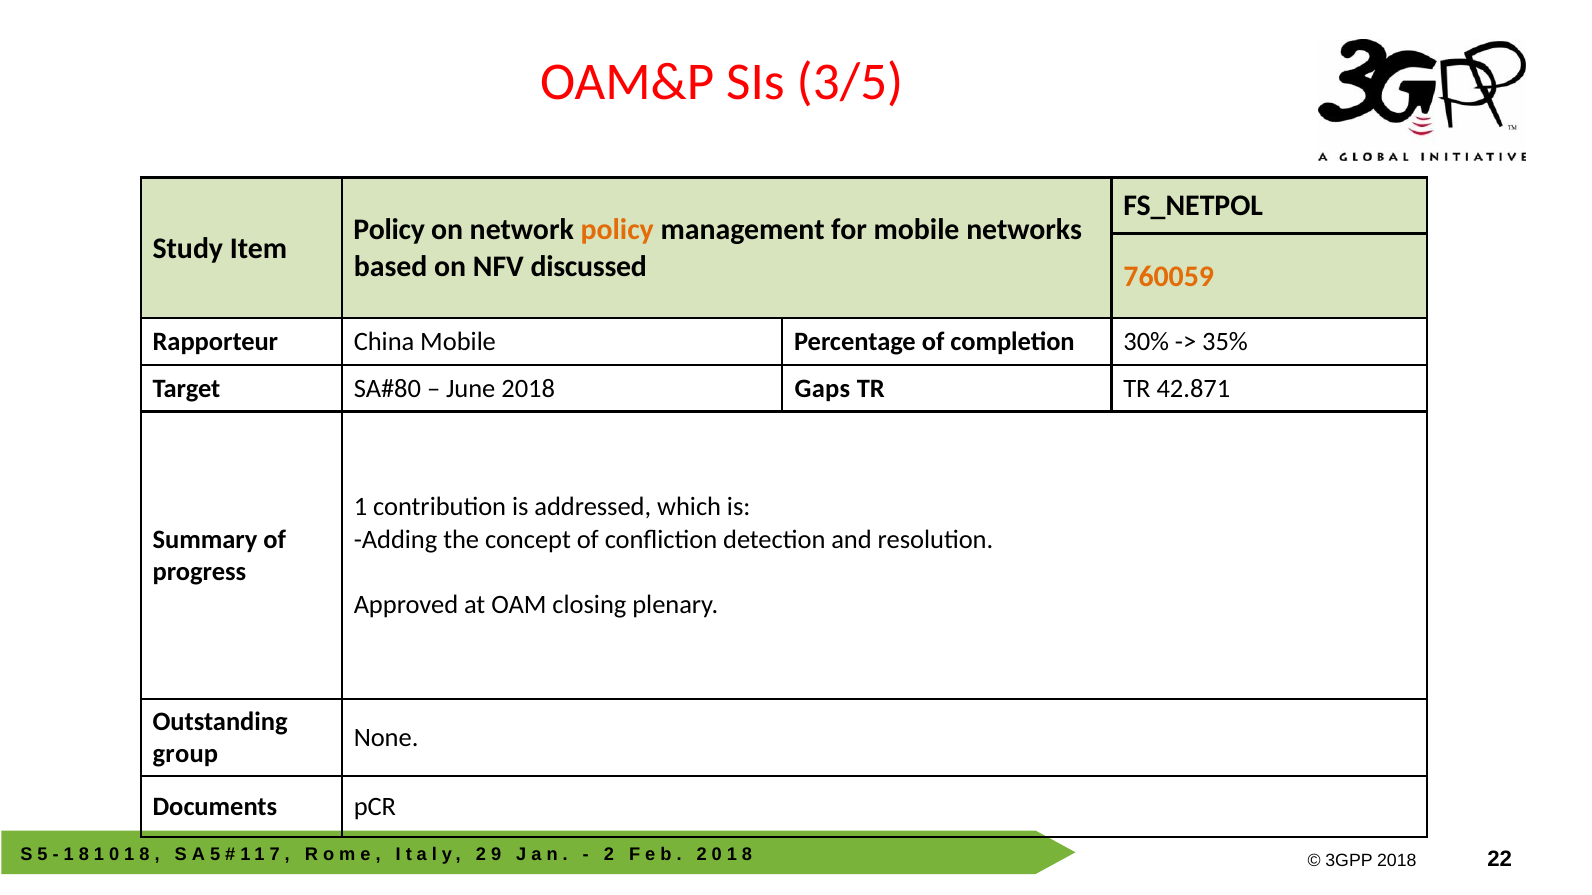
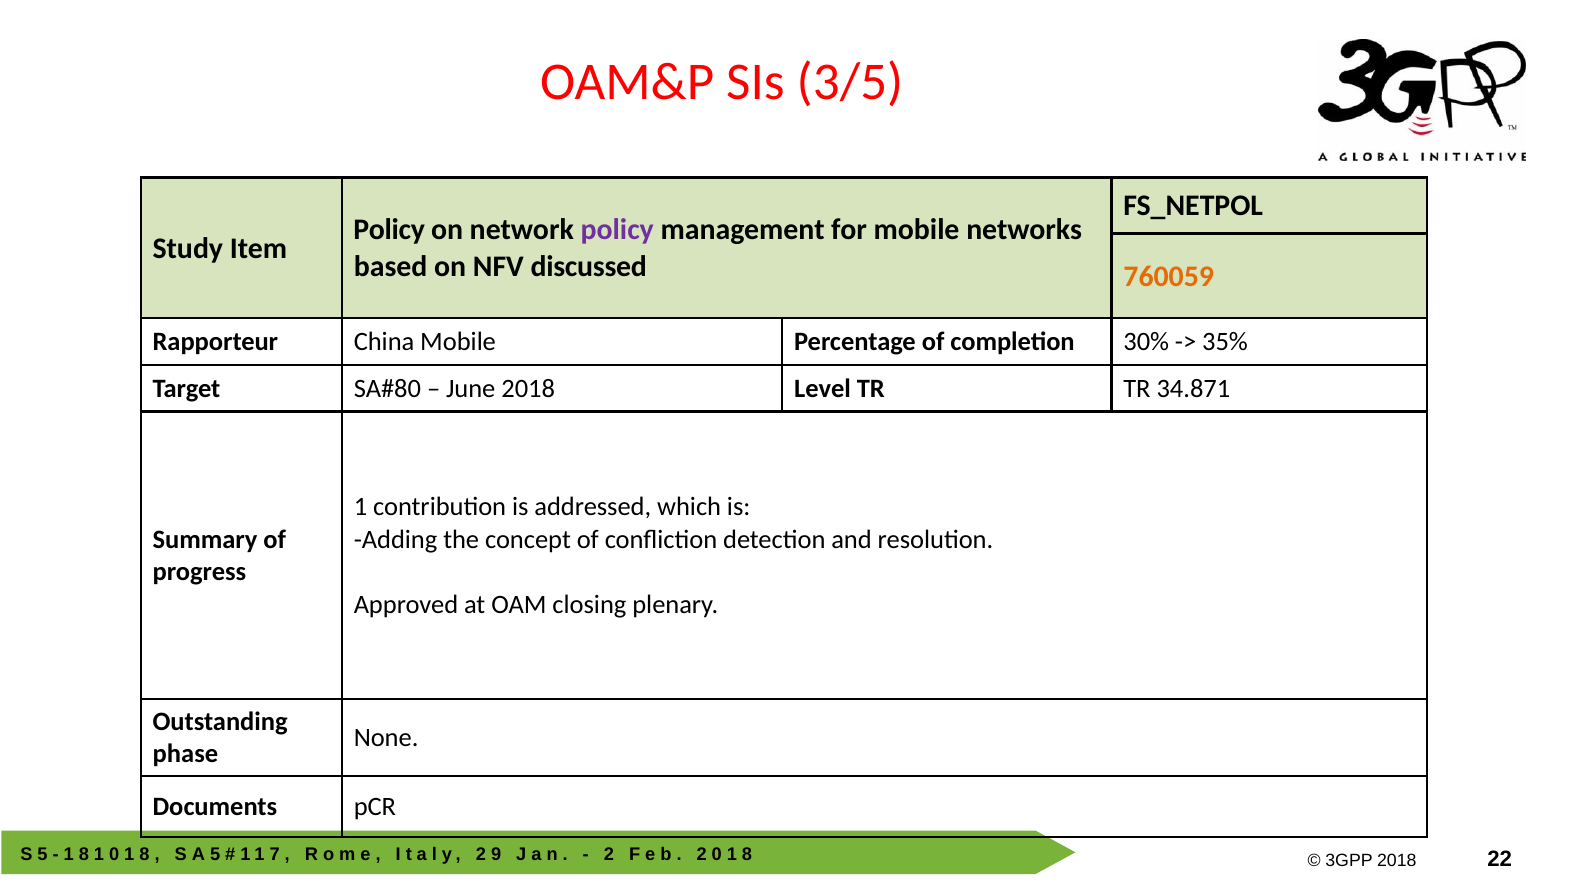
policy at (617, 230) colour: orange -> purple
Gaps: Gaps -> Level
42.871: 42.871 -> 34.871
group: group -> phase
